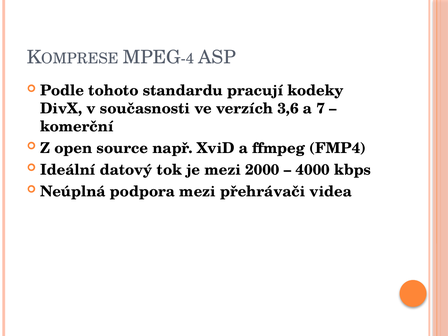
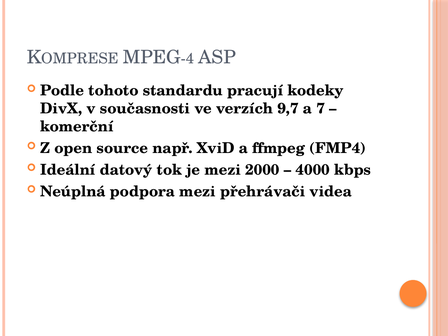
3,6: 3,6 -> 9,7
